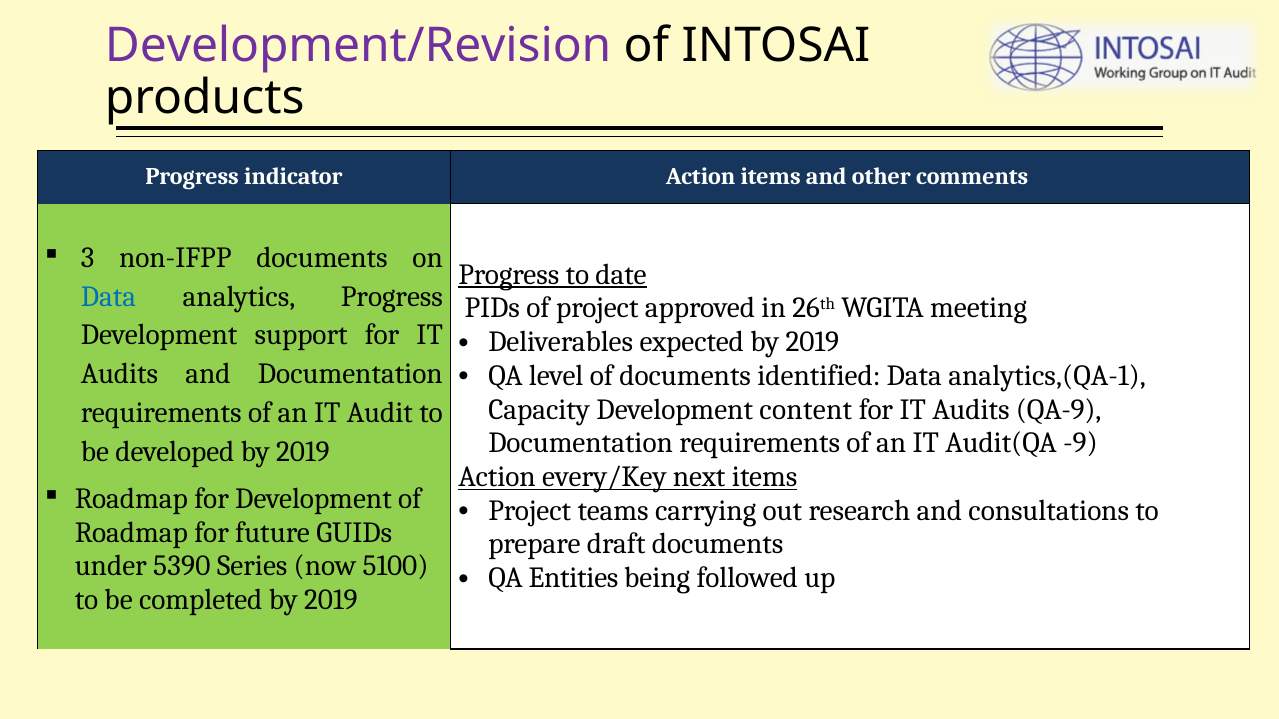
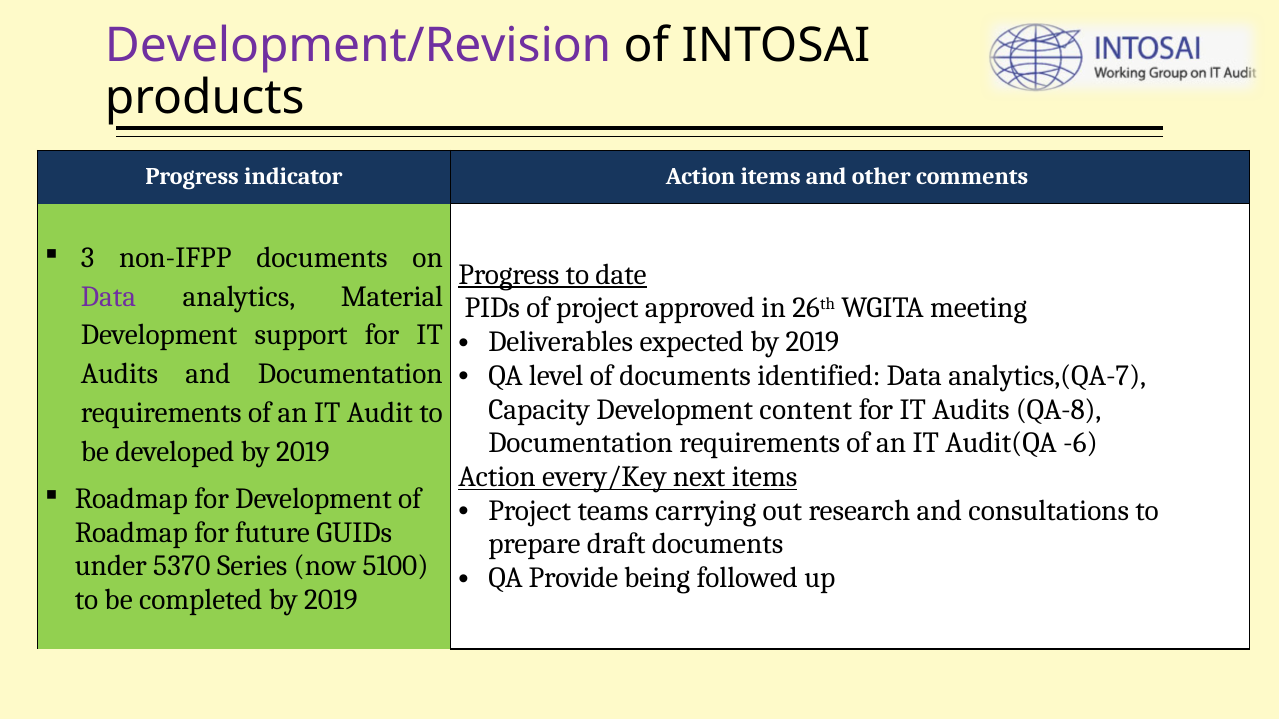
Data at (108, 297) colour: blue -> purple
analytics Progress: Progress -> Material
analytics,(QA-1: analytics,(QA-1 -> analytics,(QA-7
QA-9: QA-9 -> QA-8
-9: -9 -> -6
5390: 5390 -> 5370
Entities: Entities -> Provide
